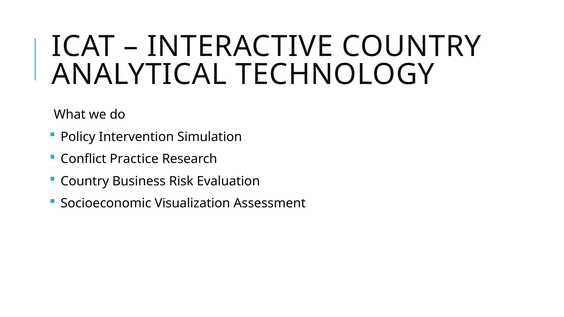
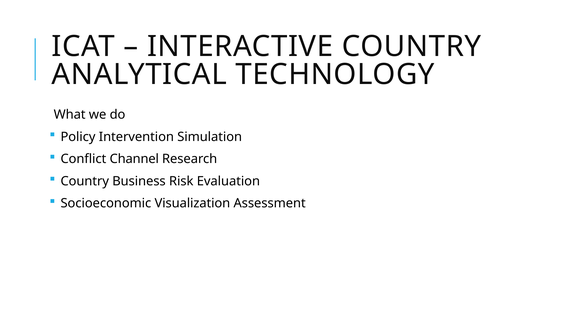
Practice: Practice -> Channel
